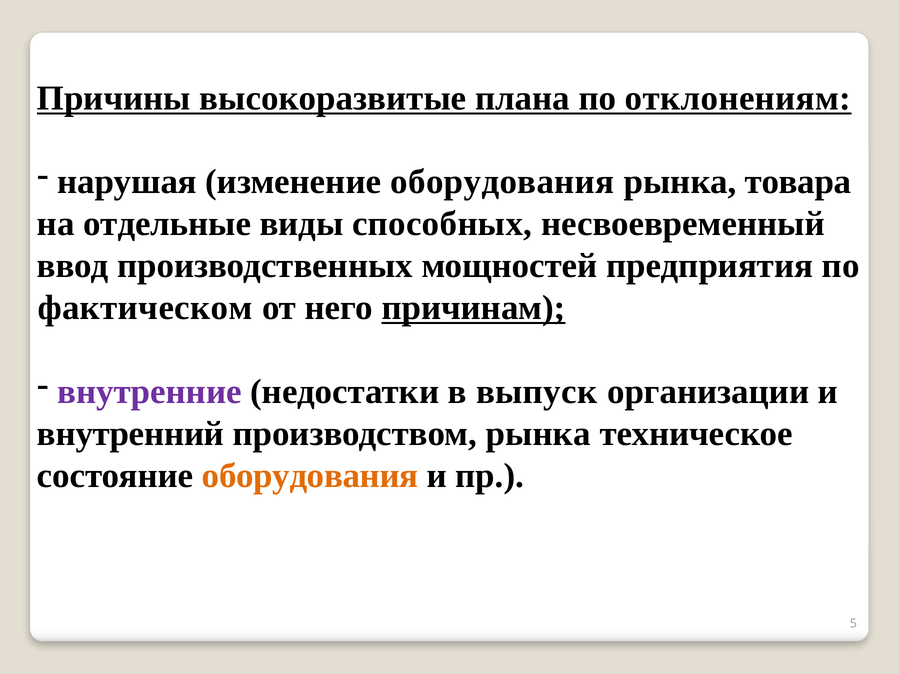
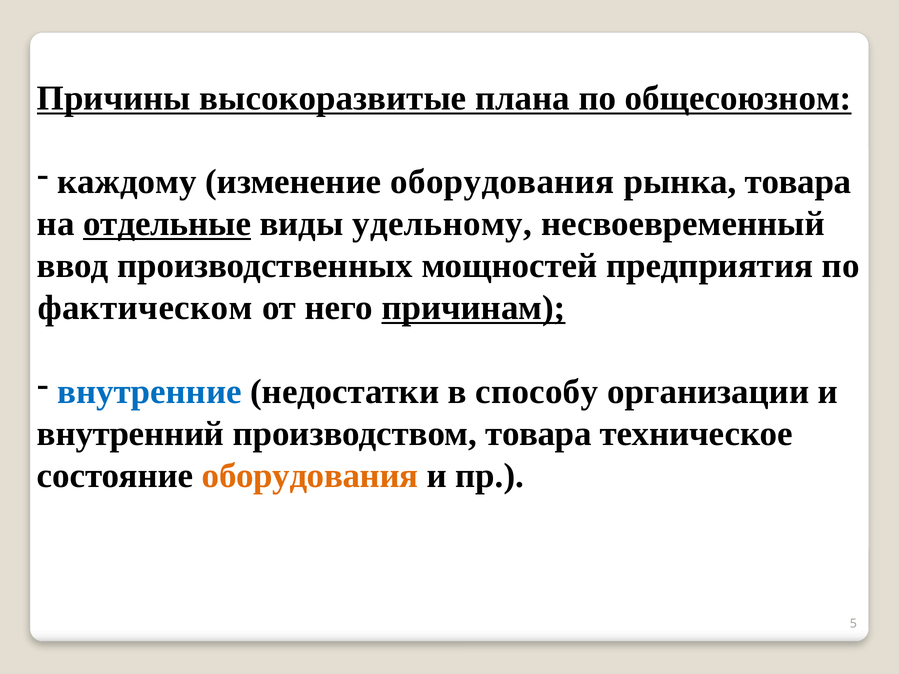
отклонениям: отклонениям -> общесоюзном
нарушая: нарушая -> каждому
отдельные underline: none -> present
способных: способных -> удельному
внутренние colour: purple -> blue
выпуск: выпуск -> способу
производством рынка: рынка -> товара
